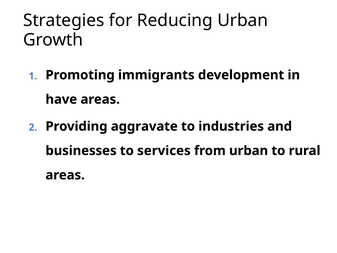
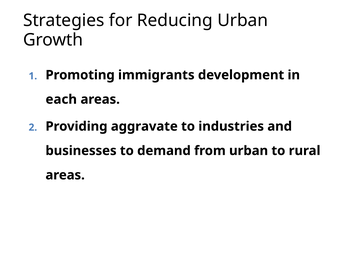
have: have -> each
services: services -> demand
